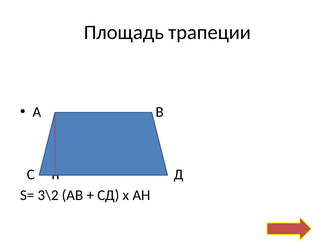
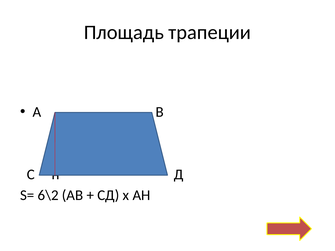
3\2: 3\2 -> 6\2
